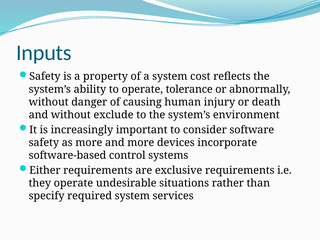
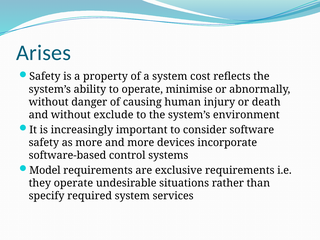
Inputs: Inputs -> Arises
tolerance: tolerance -> minimise
Either: Either -> Model
